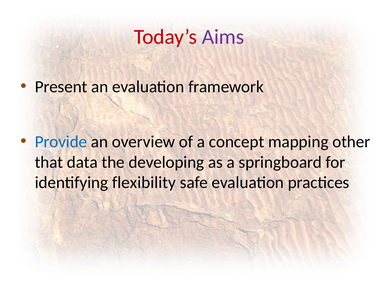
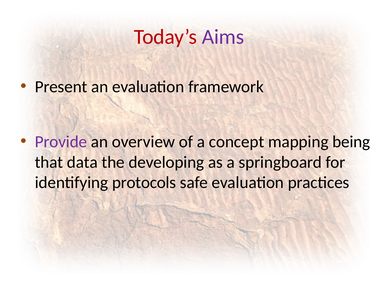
Provide colour: blue -> purple
other: other -> being
flexibility: flexibility -> protocols
